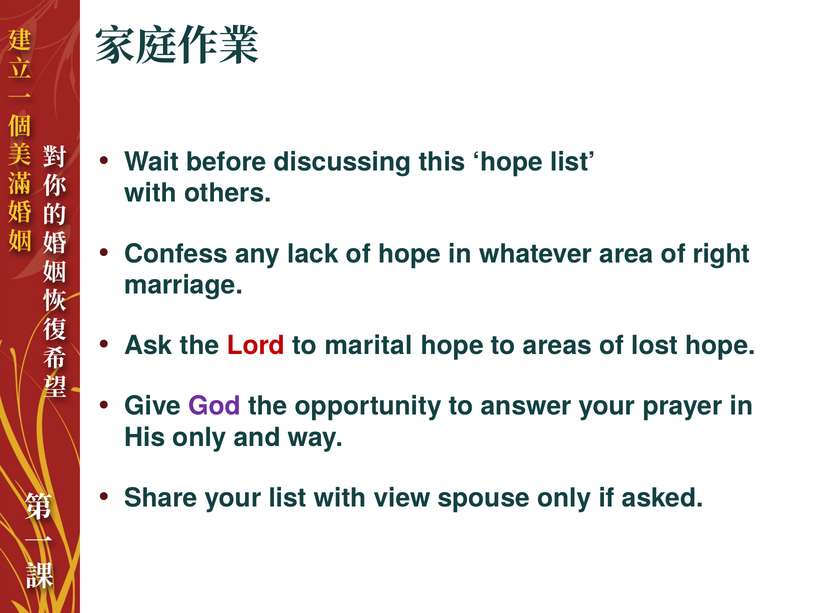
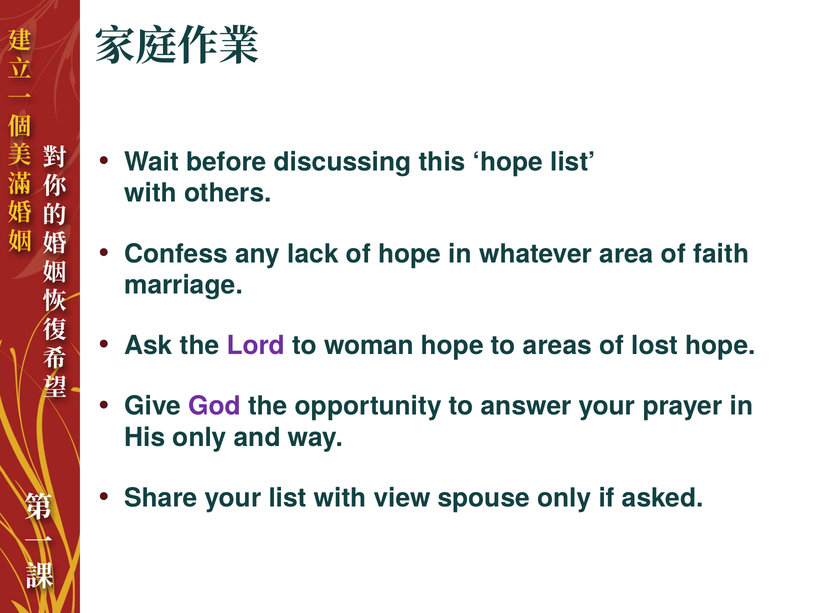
right: right -> faith
Lord colour: red -> purple
marital: marital -> woman
